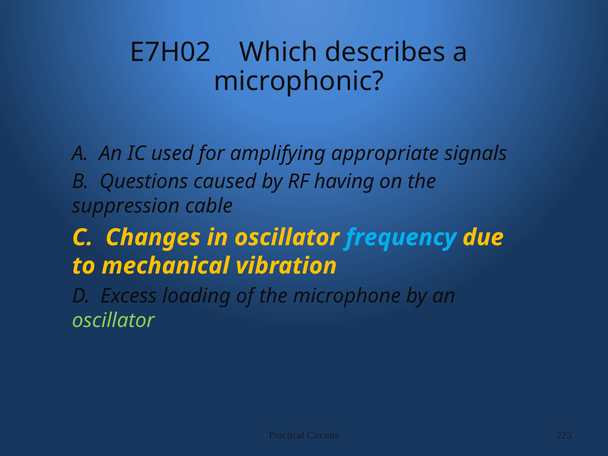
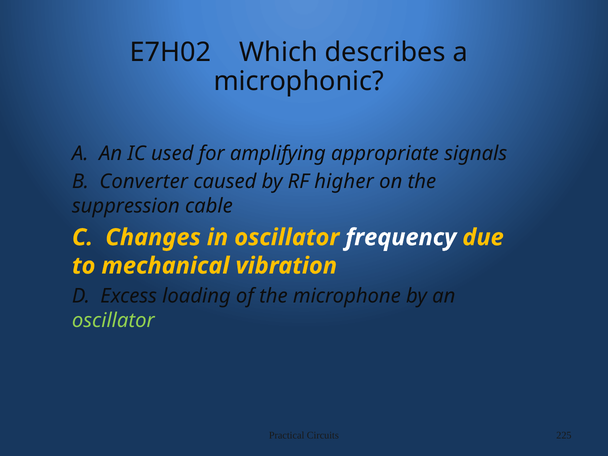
Questions: Questions -> Converter
having: having -> higher
frequency colour: light blue -> white
